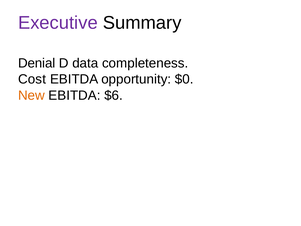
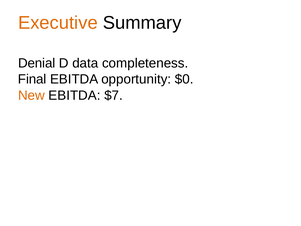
Executive colour: purple -> orange
Cost: Cost -> Final
$6: $6 -> $7
